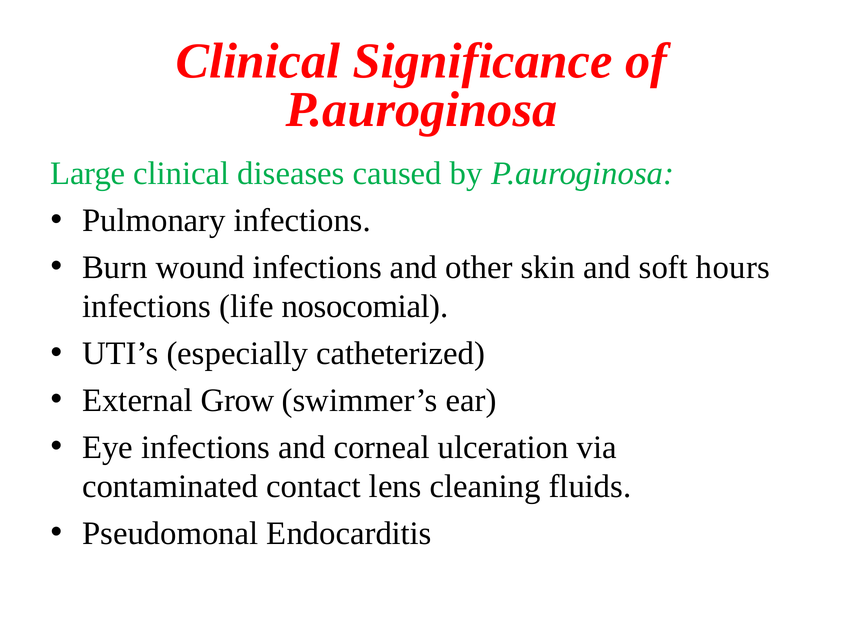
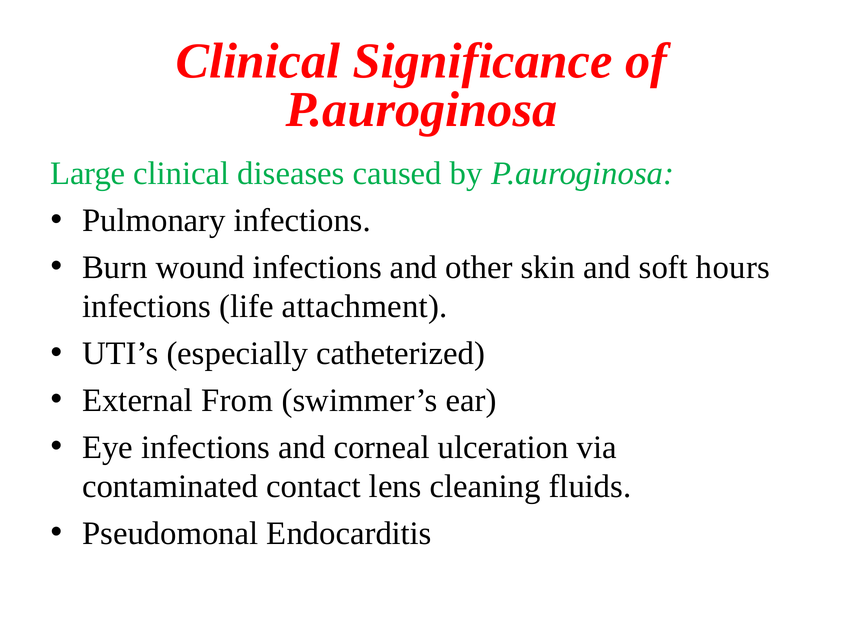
nosocomial: nosocomial -> attachment
Grow: Grow -> From
